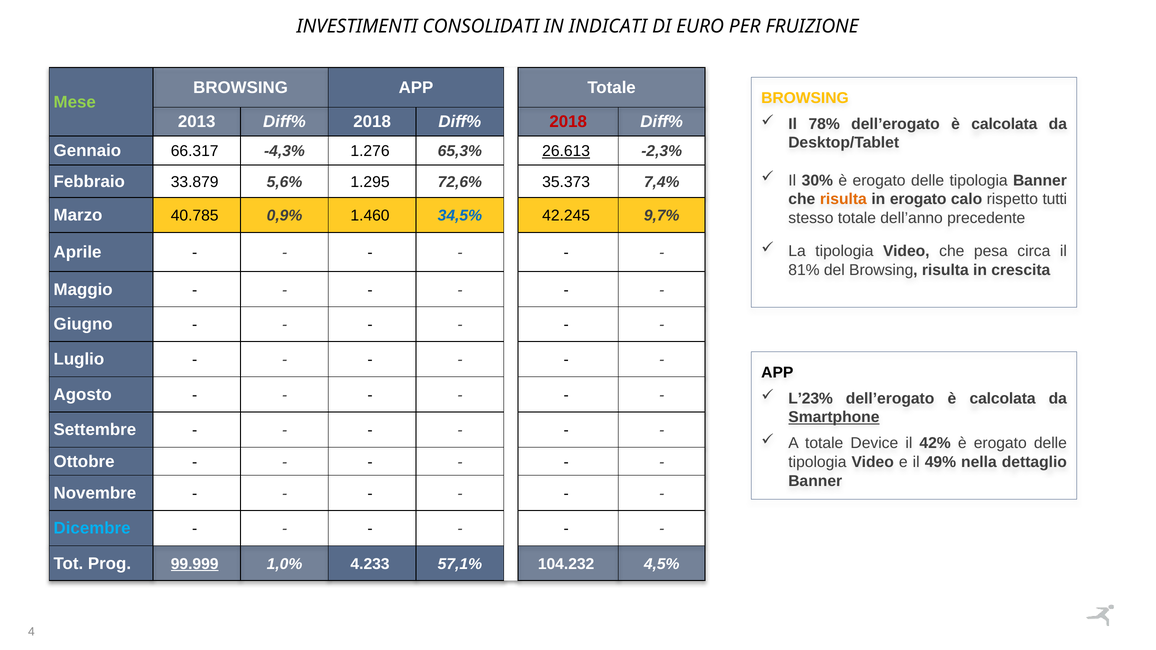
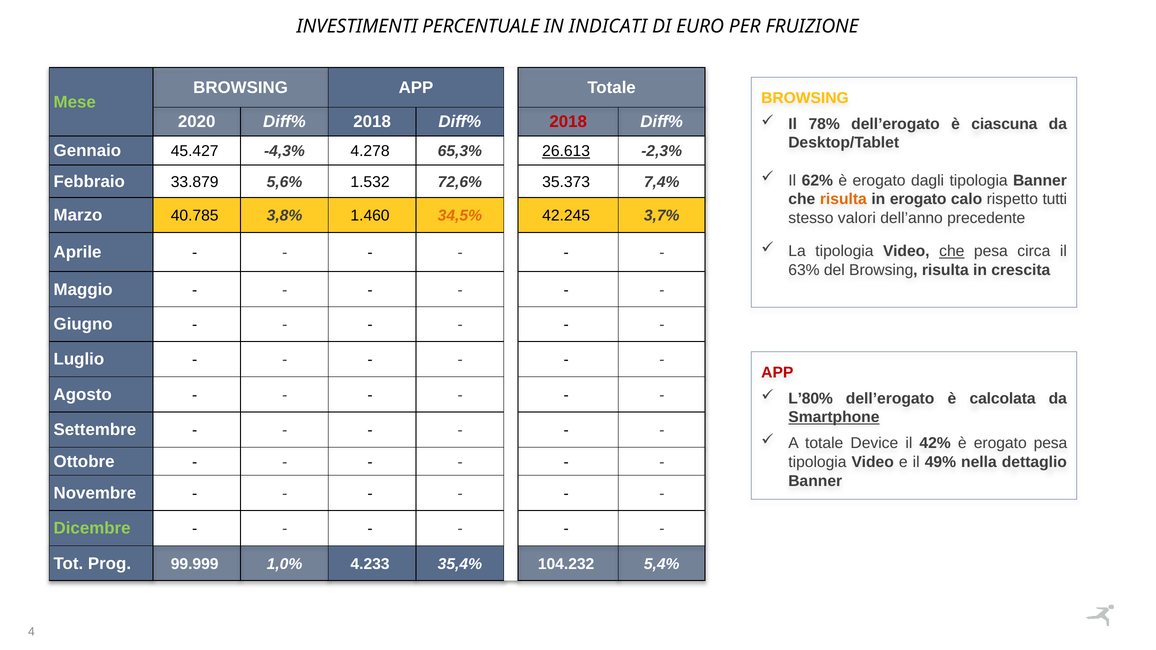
CONSOLIDATI: CONSOLIDATI -> PERCENTUALE
2013: 2013 -> 2020
78% dell’erogato è calcolata: calcolata -> ciascuna
66.317: 66.317 -> 45.427
1.276: 1.276 -> 4.278
30%: 30% -> 62%
delle at (928, 180): delle -> dagli
1.295: 1.295 -> 1.532
0,9%: 0,9% -> 3,8%
34,5% colour: blue -> orange
9,7%: 9,7% -> 3,7%
stesso totale: totale -> valori
che at (952, 251) underline: none -> present
81%: 81% -> 63%
APP at (777, 373) colour: black -> red
L’23%: L’23% -> L’80%
42% è erogato delle: delle -> pesa
Dicembre colour: light blue -> light green
99.999 underline: present -> none
57,1%: 57,1% -> 35,4%
4,5%: 4,5% -> 5,4%
